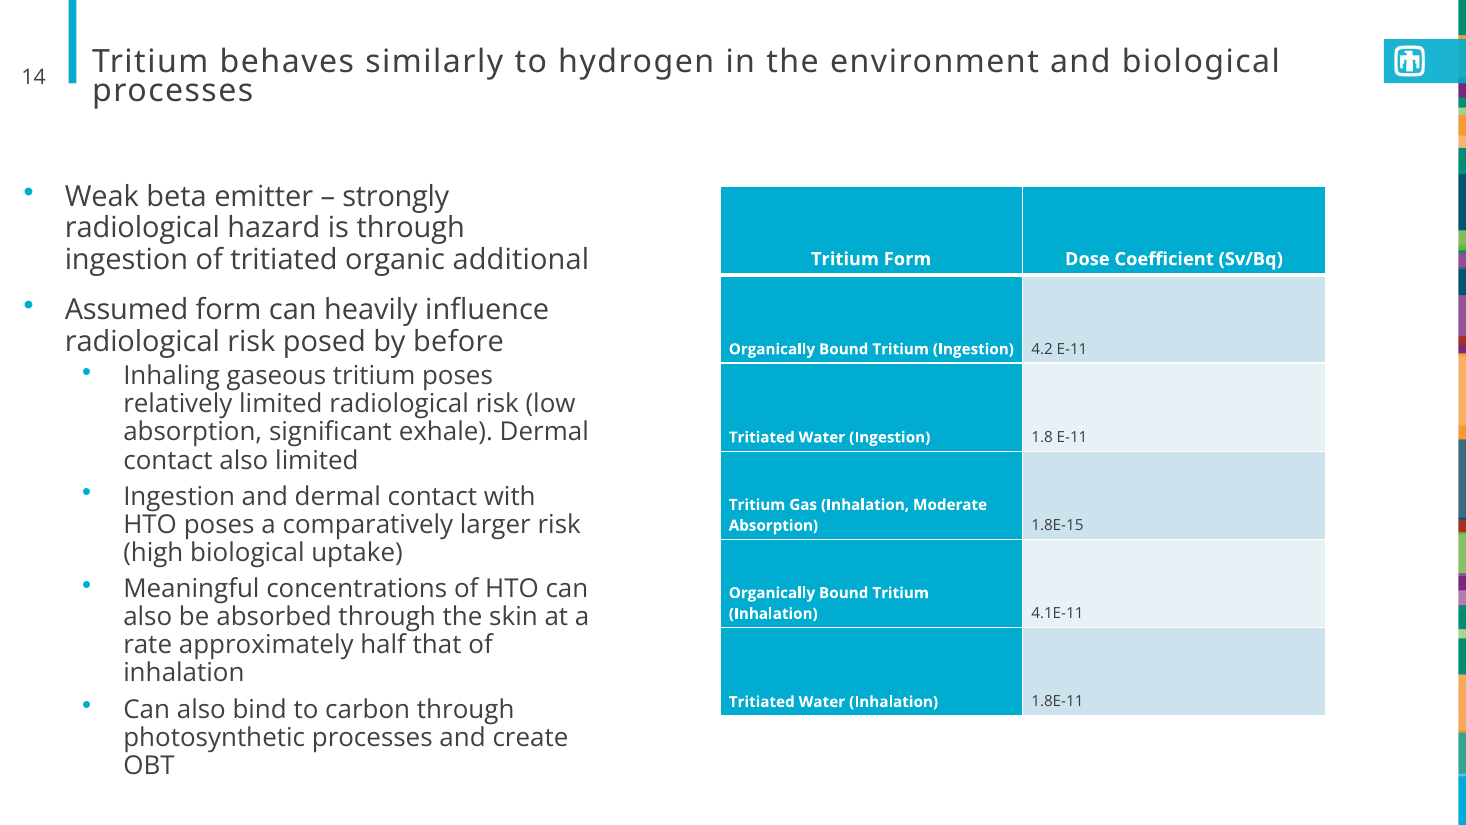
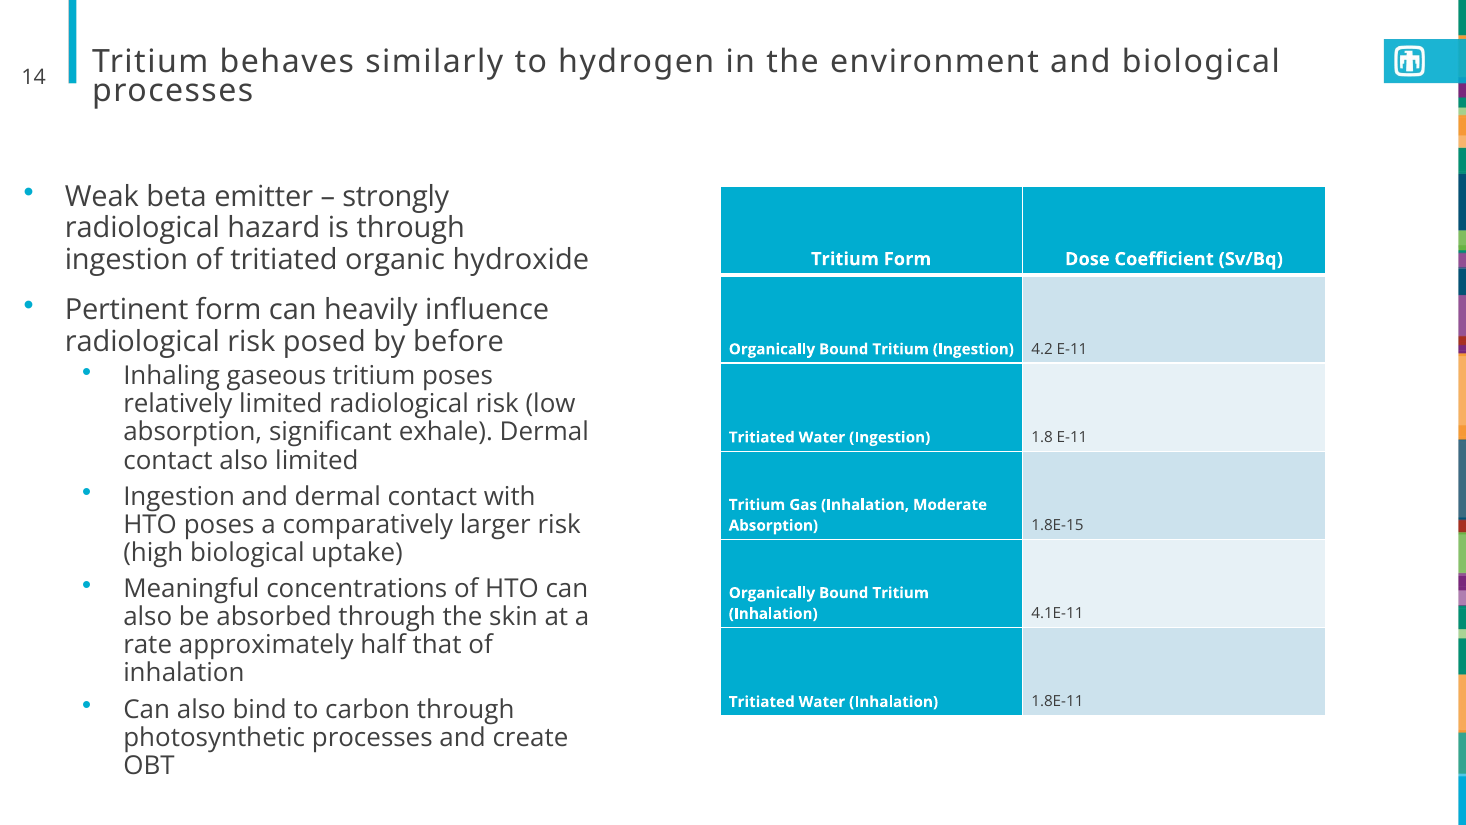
additional: additional -> hydroxide
Assumed: Assumed -> Pertinent
